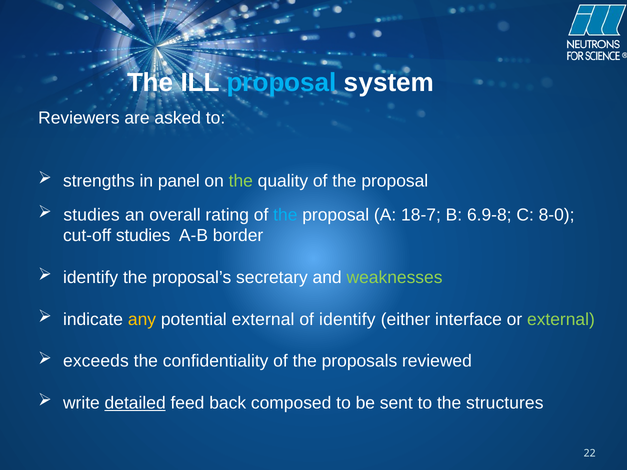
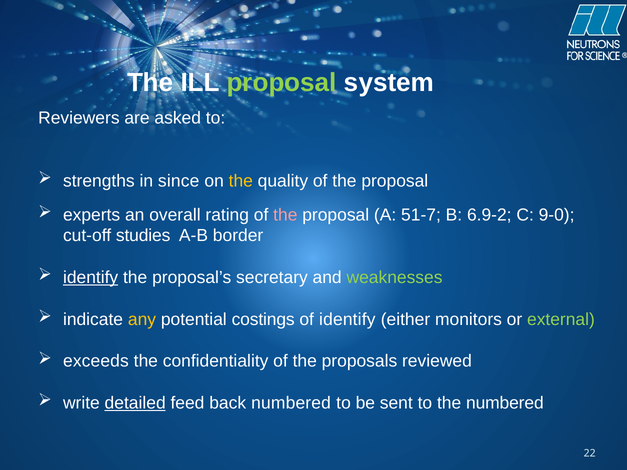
proposal at (282, 83) colour: light blue -> light green
panel: panel -> since
the at (241, 181) colour: light green -> yellow
studies at (92, 215): studies -> experts
the at (285, 215) colour: light blue -> pink
18-7: 18-7 -> 51-7
6.9-8: 6.9-8 -> 6.9-2
8-0: 8-0 -> 9-0
identify at (91, 278) underline: none -> present
potential external: external -> costings
interface: interface -> monitors
back composed: composed -> numbered
the structures: structures -> numbered
